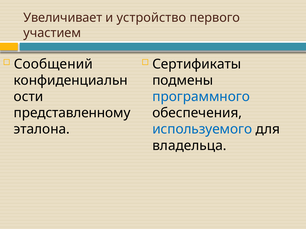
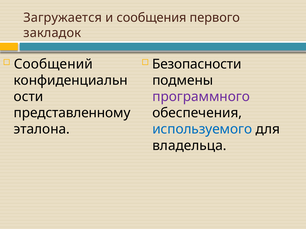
Увеличивает: Увеличивает -> Загружается
устройство: устройство -> сообщения
участием: участием -> закладок
Сертификаты: Сертификаты -> Безопасности
программного colour: blue -> purple
